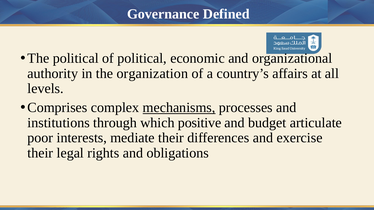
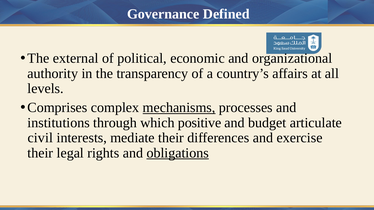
The political: political -> external
organization: organization -> transparency
poor: poor -> civil
obligations underline: none -> present
